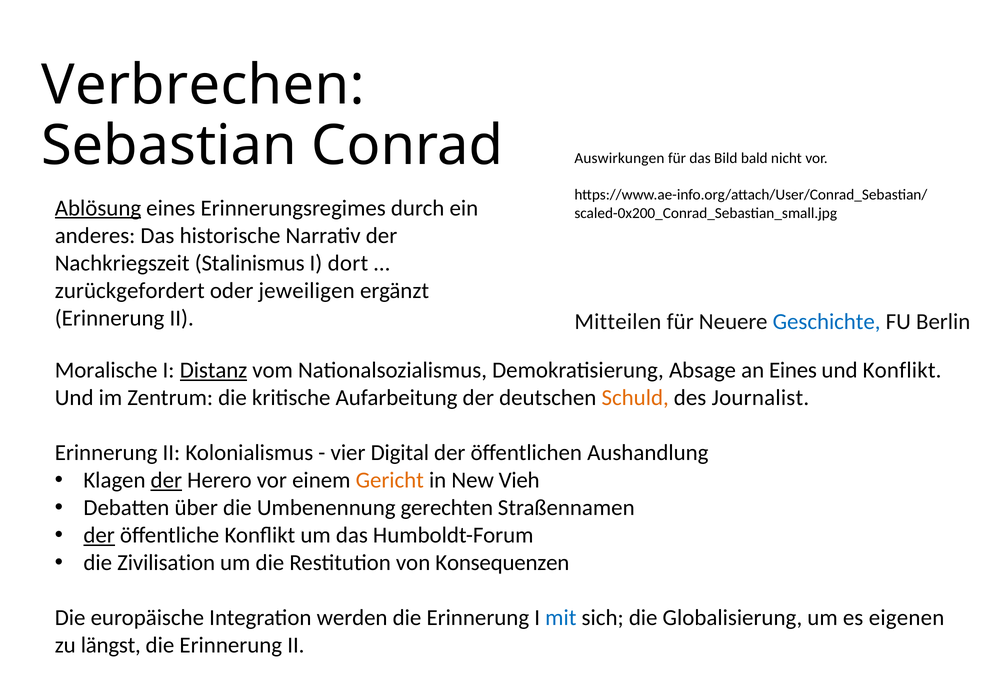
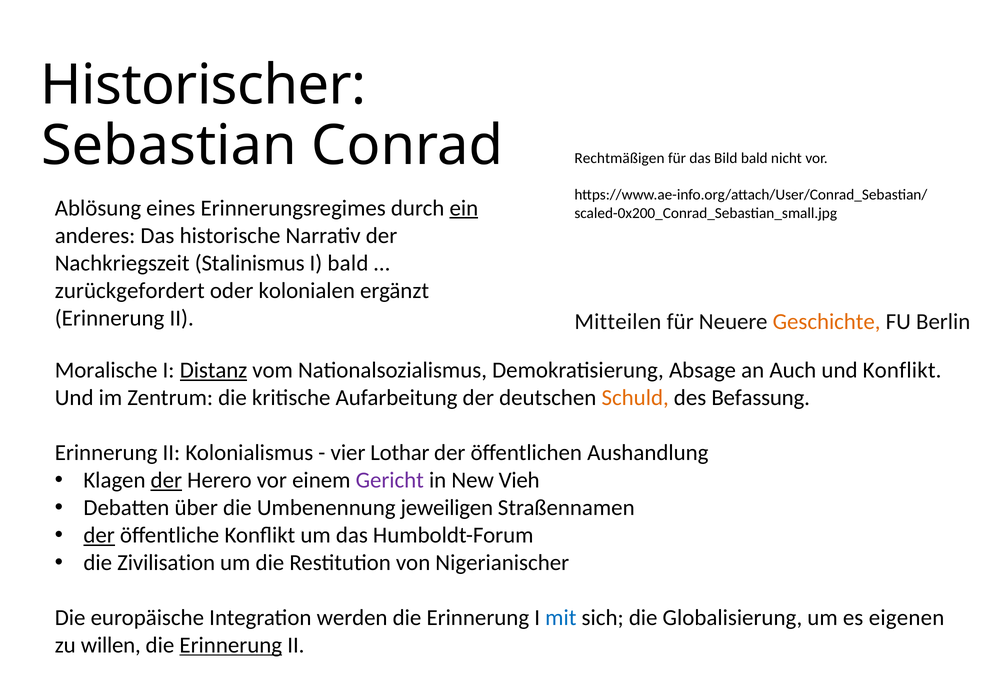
Verbrechen: Verbrechen -> Historischer
Auswirkungen: Auswirkungen -> Rechtmäßigen
Ablösung underline: present -> none
ein underline: none -> present
I dort: dort -> bald
jeweiligen: jeweiligen -> kolonialen
Geschichte colour: blue -> orange
an Eines: Eines -> Auch
Journalist: Journalist -> Befassung
Digital: Digital -> Lothar
Gericht colour: orange -> purple
gerechten: gerechten -> jeweiligen
Konsequenzen: Konsequenzen -> Nigerianischer
längst: längst -> willen
Erinnerung at (231, 646) underline: none -> present
